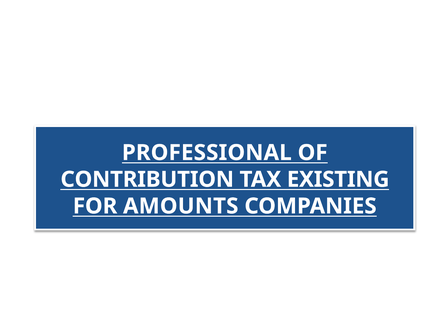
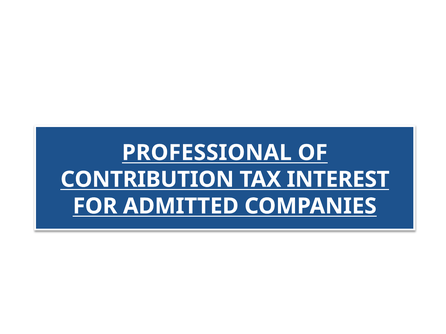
EXISTING: EXISTING -> INTEREST
AMOUNTS: AMOUNTS -> ADMITTED
